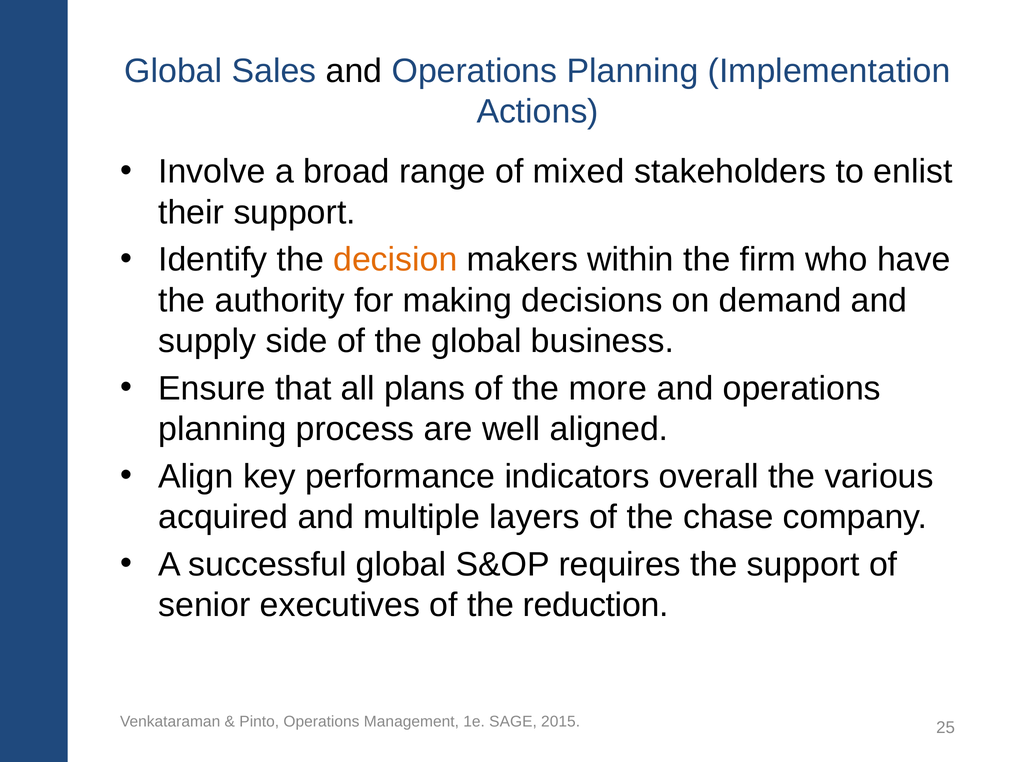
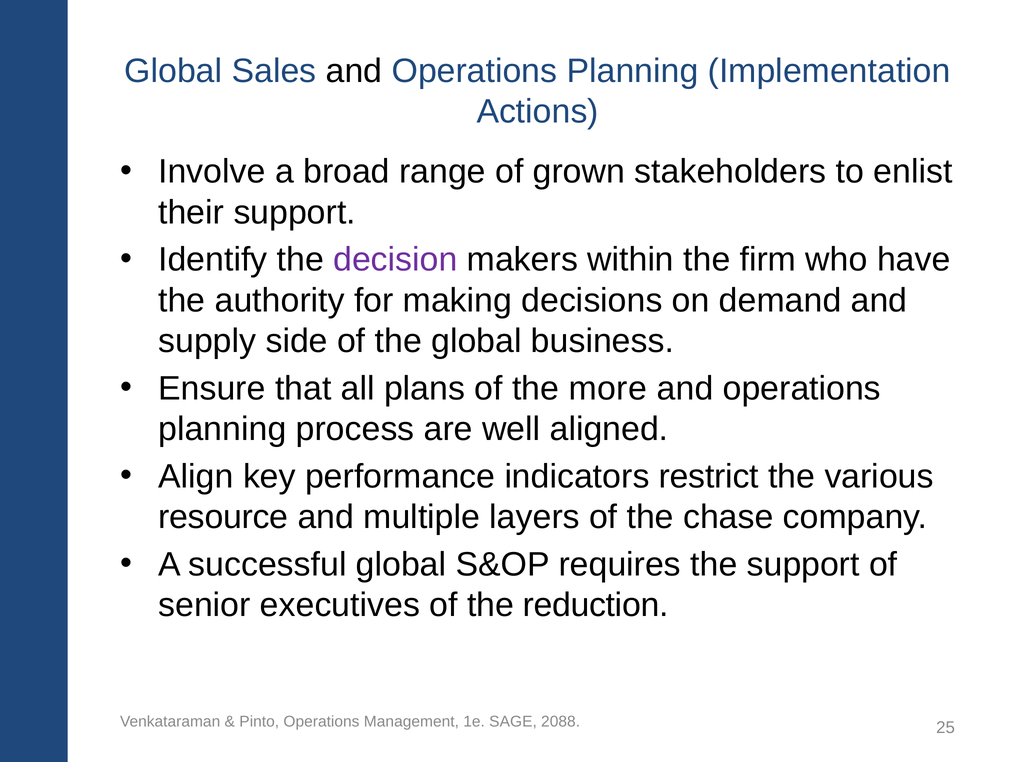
mixed: mixed -> grown
decision colour: orange -> purple
overall: overall -> restrict
acquired: acquired -> resource
2015: 2015 -> 2088
